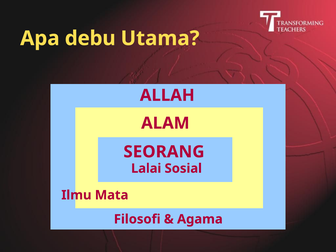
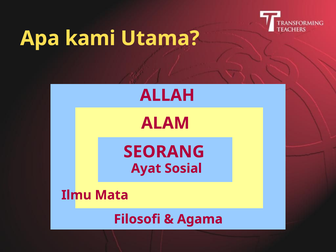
debu: debu -> kami
Lalai: Lalai -> Ayat
